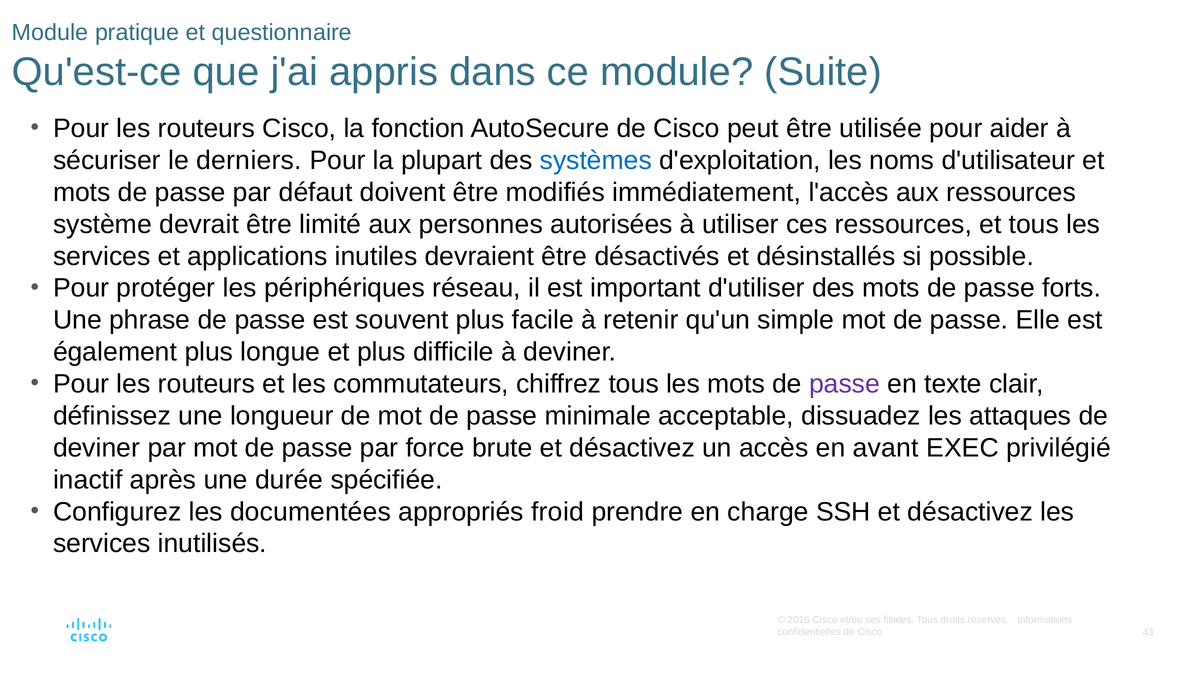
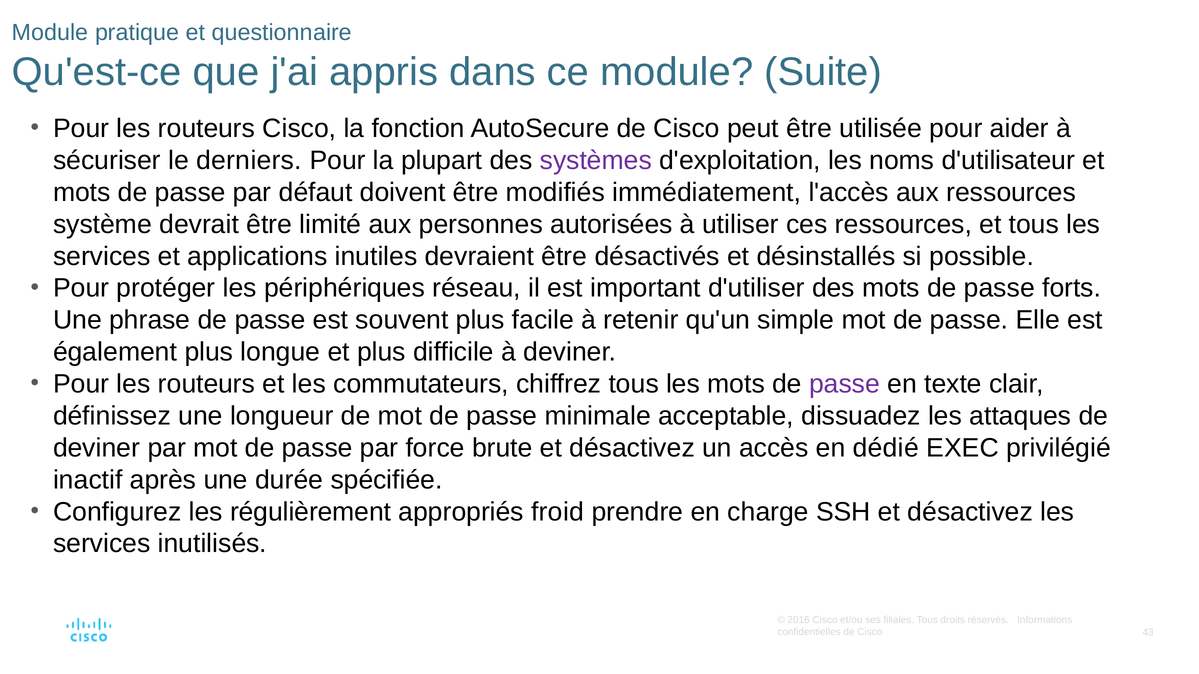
systèmes colour: blue -> purple
avant: avant -> dédié
documentées: documentées -> régulièrement
